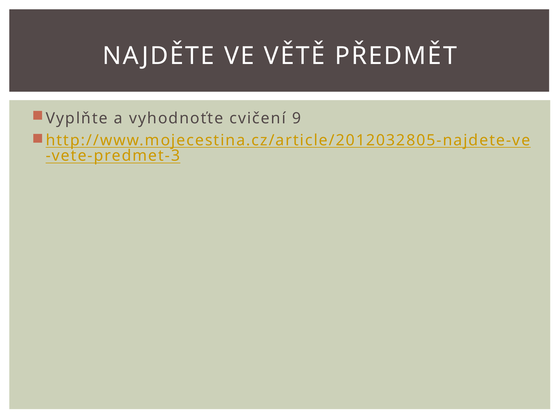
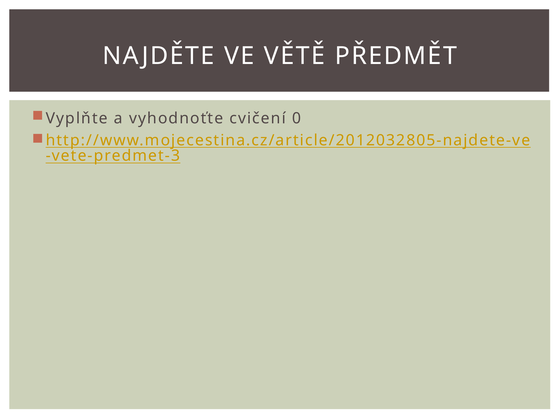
9: 9 -> 0
